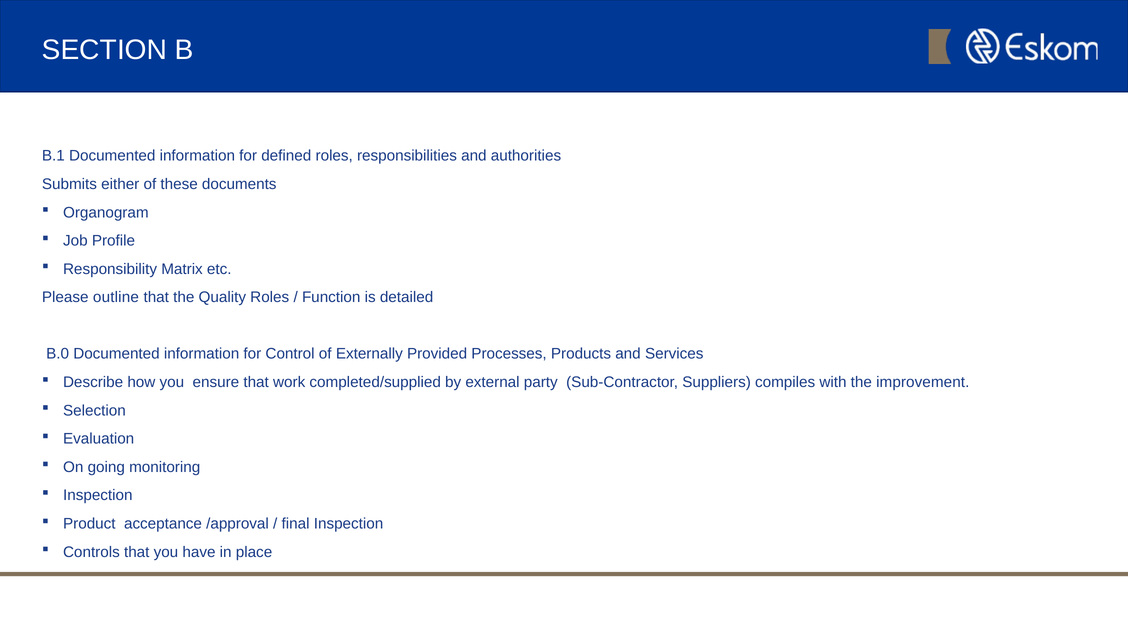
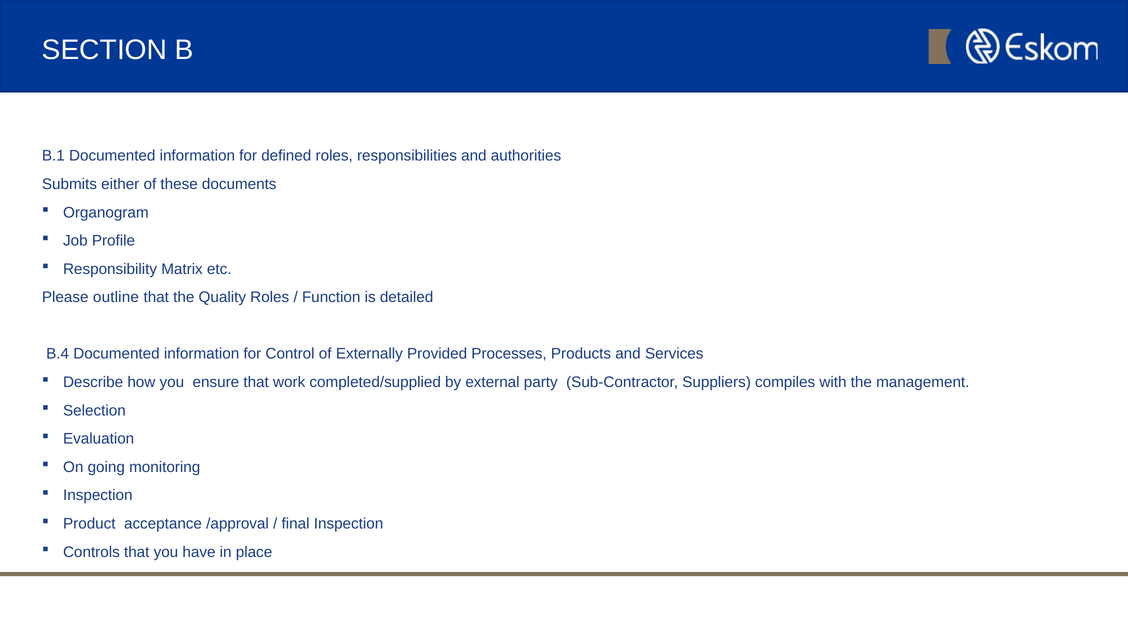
B.0: B.0 -> B.4
improvement: improvement -> management
